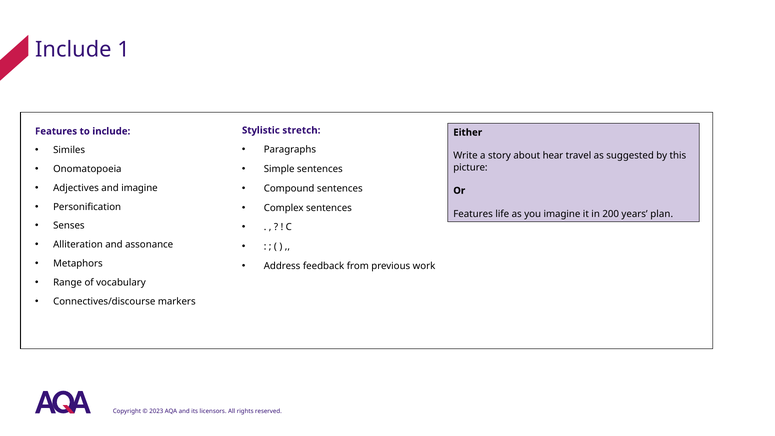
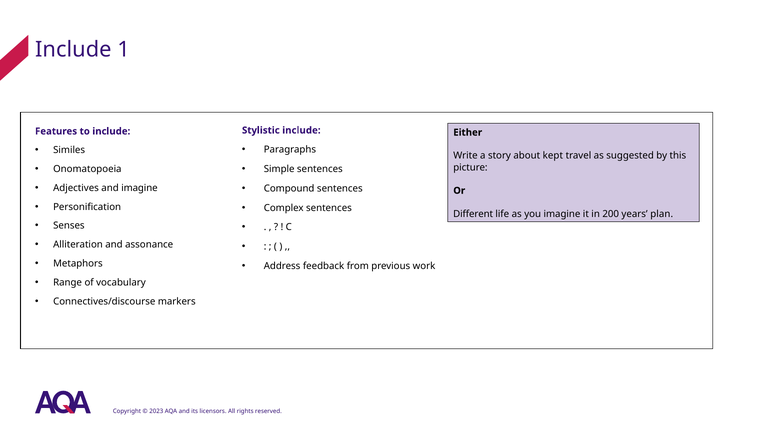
Stylistic stretch: stretch -> include
hear: hear -> kept
Features at (473, 214): Features -> Different
